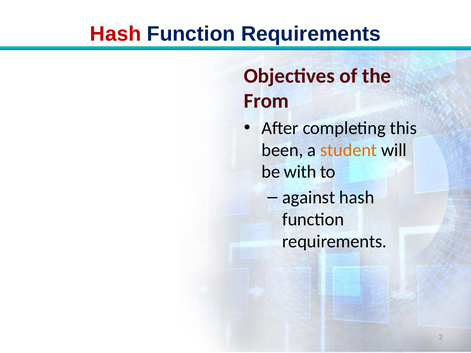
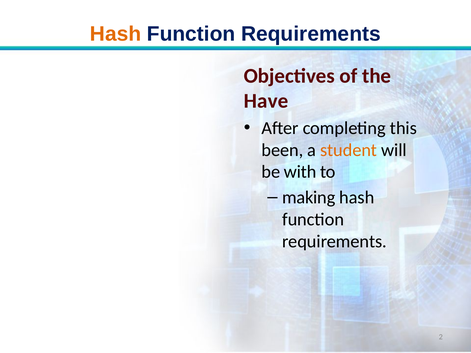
Hash at (116, 34) colour: red -> orange
From: From -> Have
against: against -> making
